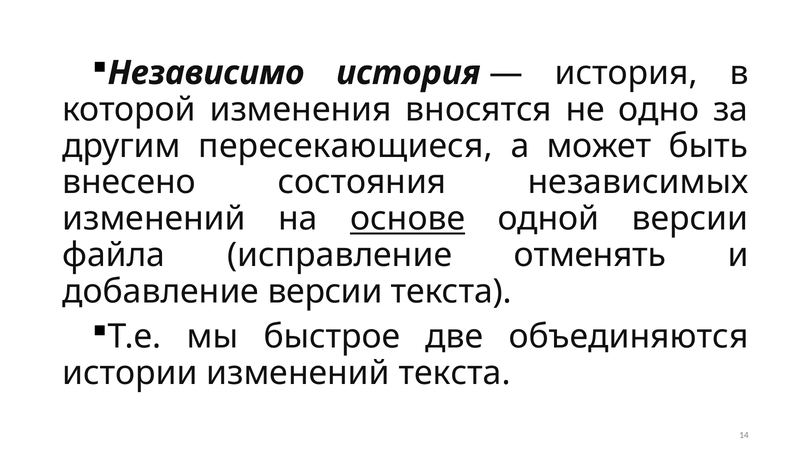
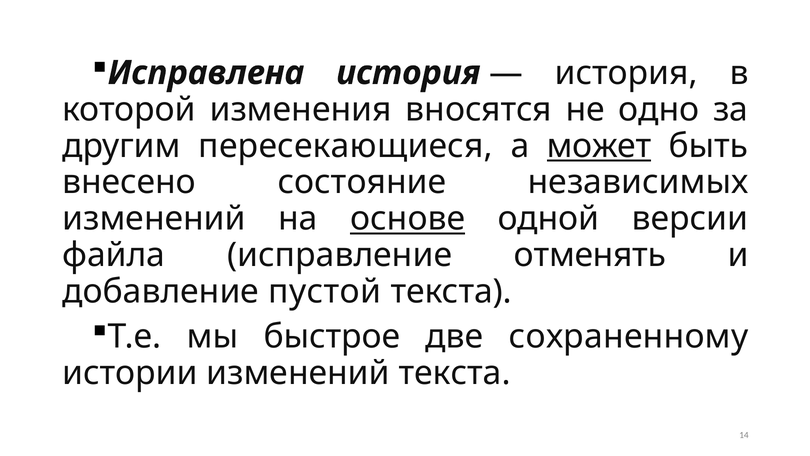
Независимо: Независимо -> Исправлена
может underline: none -> present
состояния: состояния -> состояние
добавление версии: версии -> пустой
объединяются: объединяются -> сохраненному
